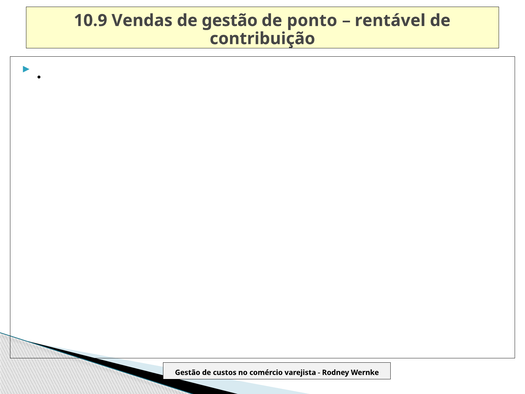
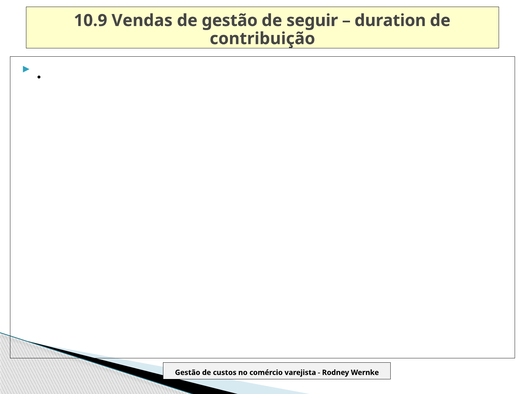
ponto: ponto -> seguir
rentável: rentável -> duration
